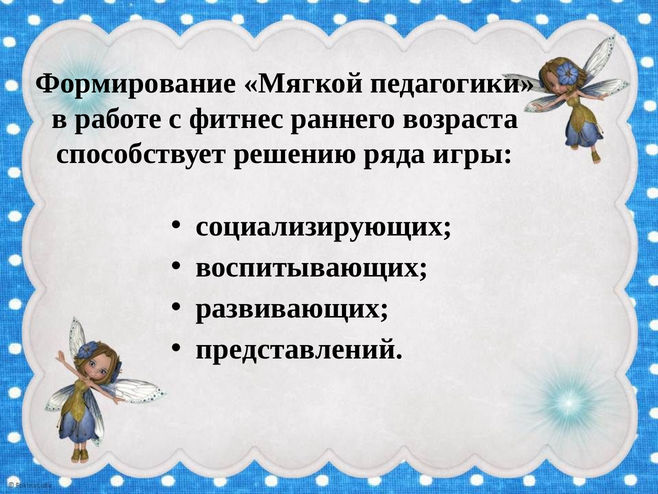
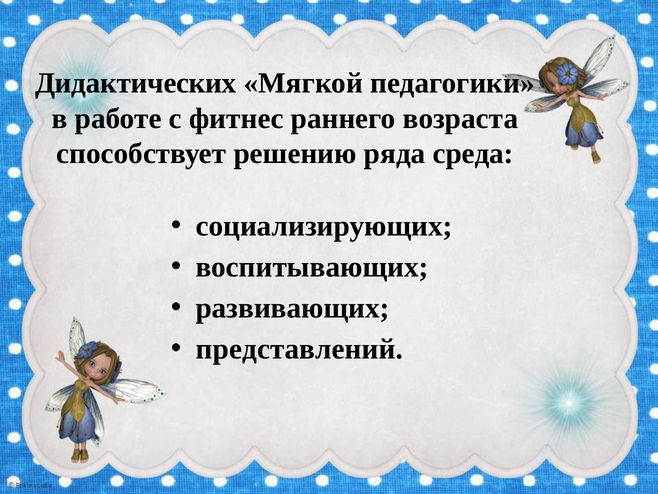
Формирование: Формирование -> Дидактических
игры: игры -> среда
